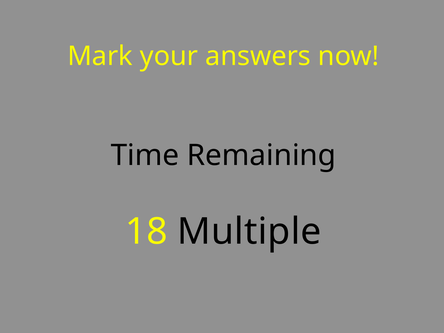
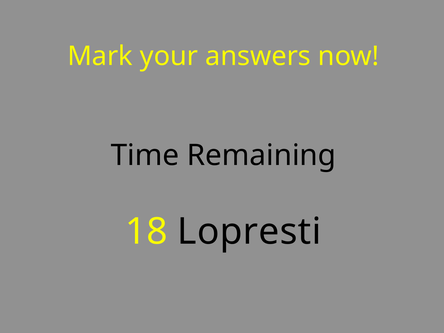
Multiple: Multiple -> Lopresti
